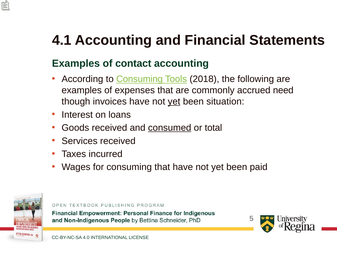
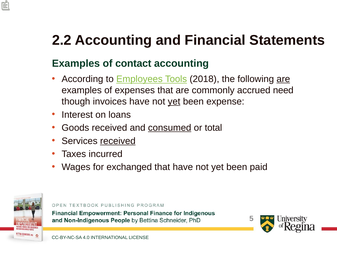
4.1: 4.1 -> 2.2
to Consuming: Consuming -> Employees
are at (283, 79) underline: none -> present
situation: situation -> expense
received at (118, 141) underline: none -> present
for consuming: consuming -> exchanged
